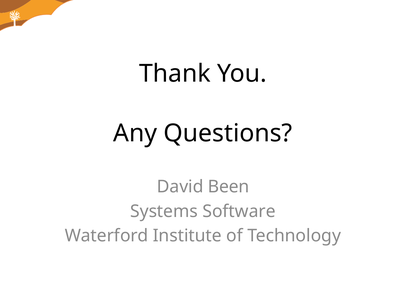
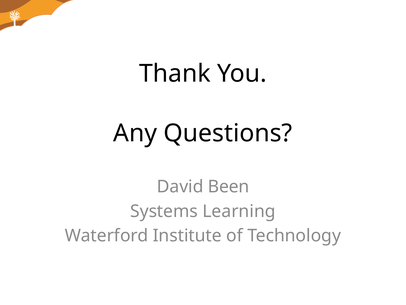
Software: Software -> Learning
